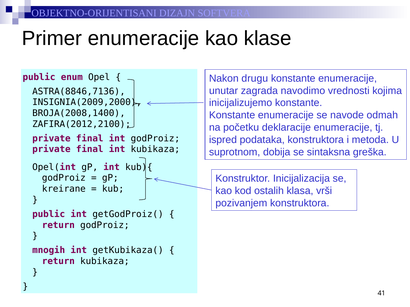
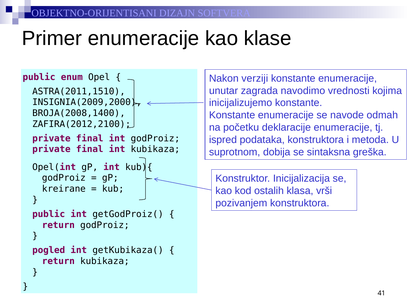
drugu: drugu -> verziji
ASTRA(8846,7136: ASTRA(8846,7136 -> ASTRA(2011,1510
mnogih: mnogih -> pogled
